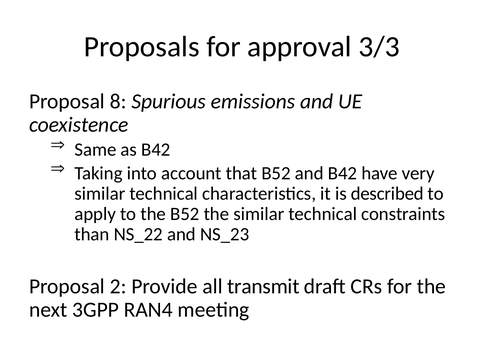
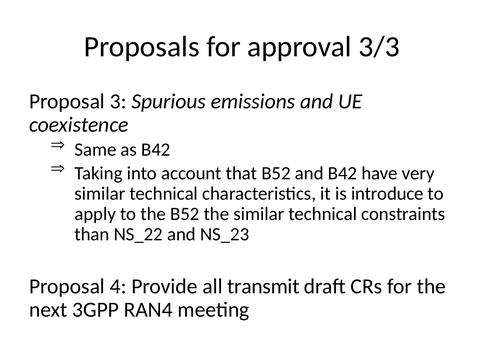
8: 8 -> 3
described: described -> introduce
2: 2 -> 4
